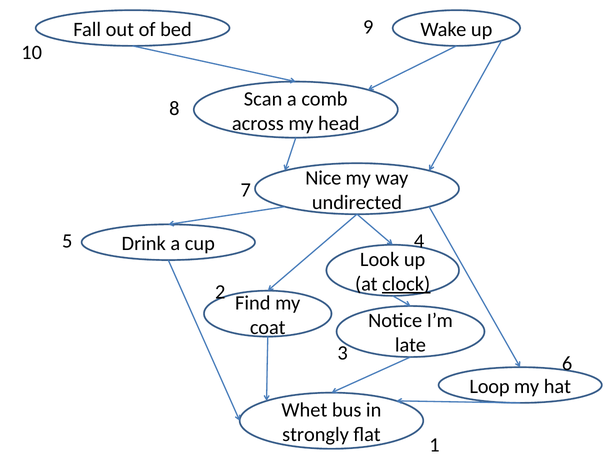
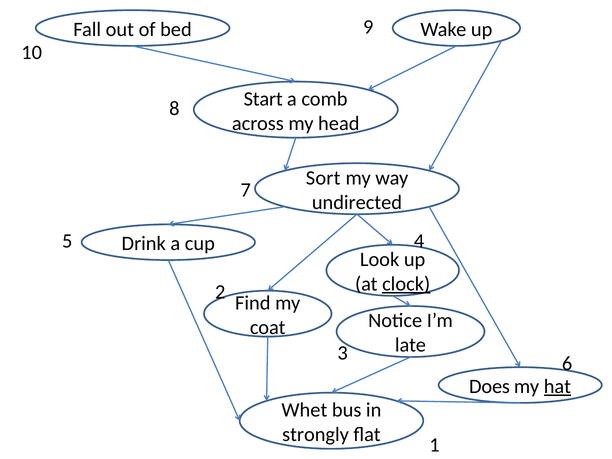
Scan: Scan -> Start
Nice: Nice -> Sort
Loop: Loop -> Does
hat underline: none -> present
